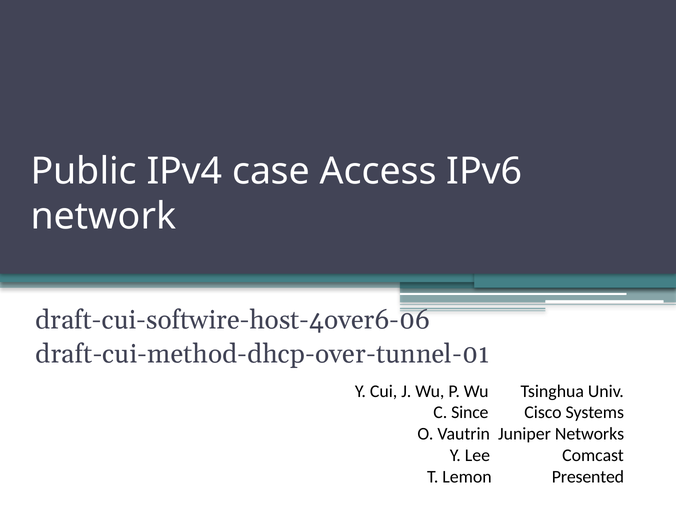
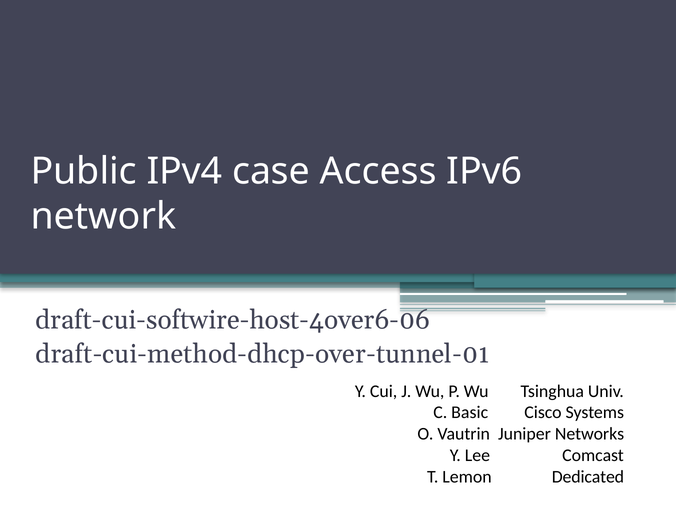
Since: Since -> Basic
Presented: Presented -> Dedicated
